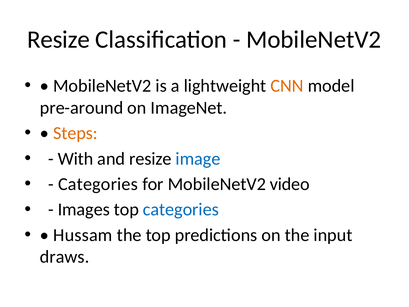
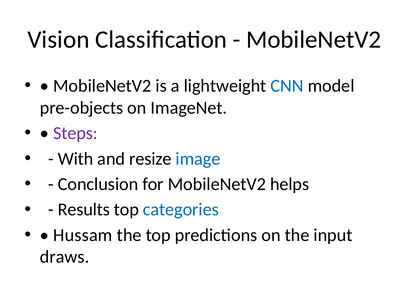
Resize at (59, 40): Resize -> Vision
CNN colour: orange -> blue
pre-around: pre-around -> pre-objects
Steps colour: orange -> purple
Categories at (98, 184): Categories -> Conclusion
video: video -> helps
Images: Images -> Results
